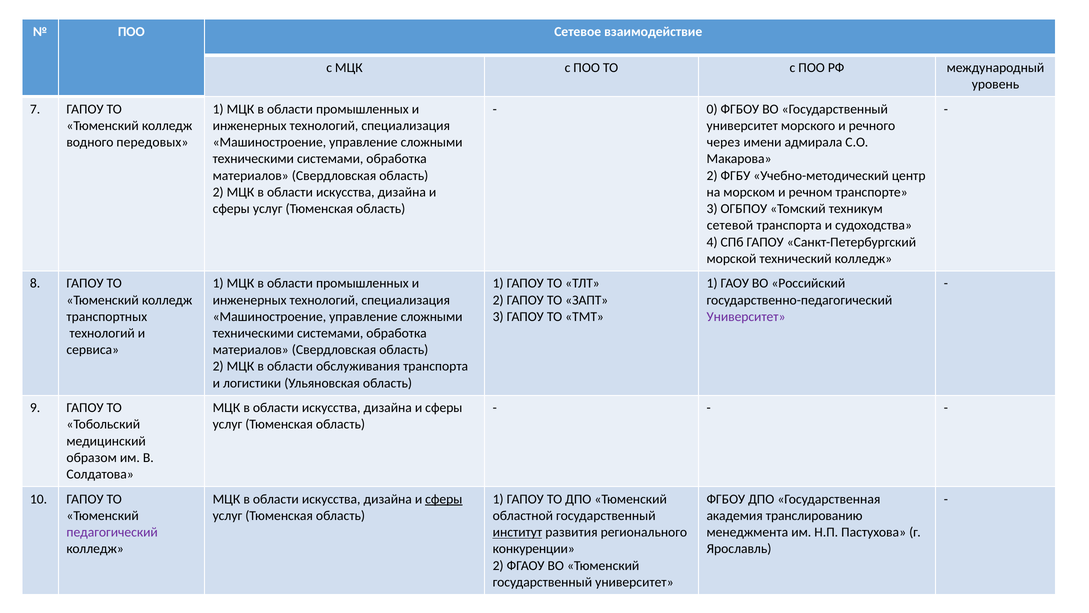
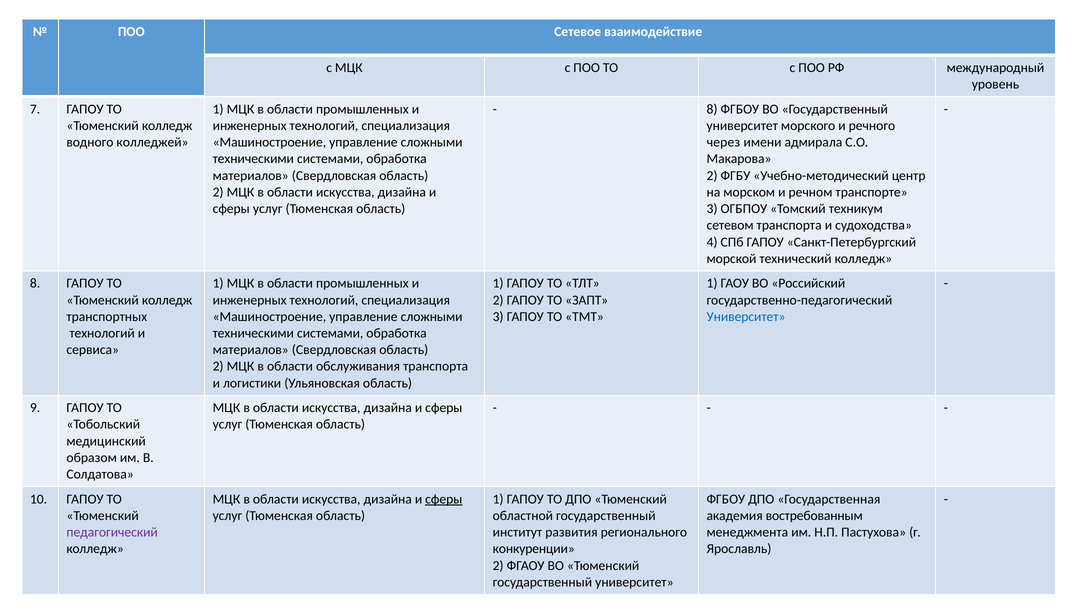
0 at (712, 109): 0 -> 8
передовых: передовых -> колледжей
сетевой: сетевой -> сетевом
Университет at (746, 316) colour: purple -> blue
транслированию: транслированию -> востребованным
институт underline: present -> none
